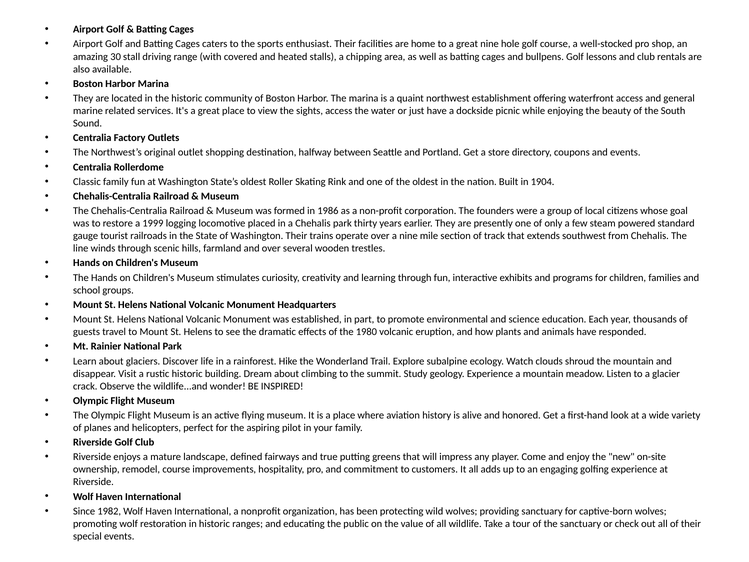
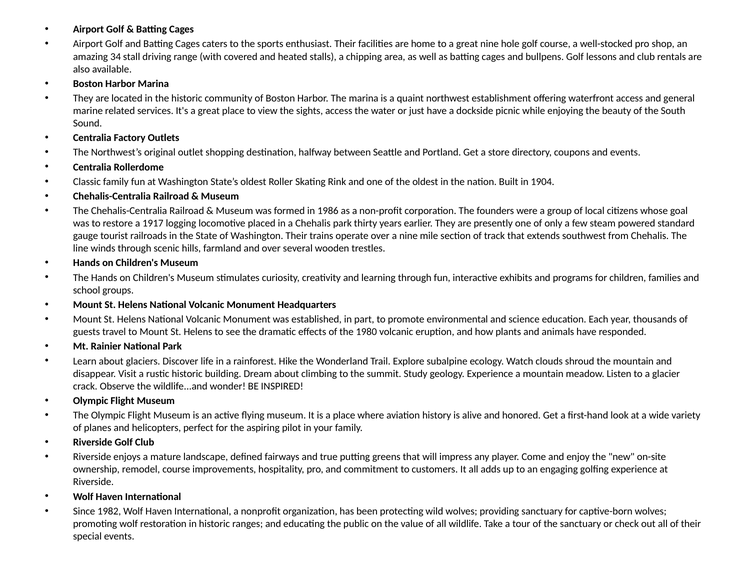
30: 30 -> 34
1999: 1999 -> 1917
